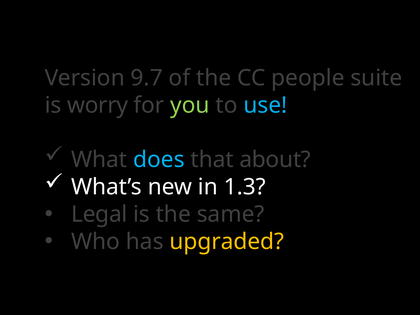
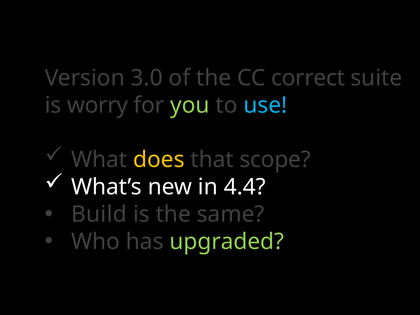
9.7: 9.7 -> 3.0
people: people -> correct
does colour: light blue -> yellow
about: about -> scope
1.3: 1.3 -> 4.4
Legal: Legal -> Build
upgraded colour: yellow -> light green
